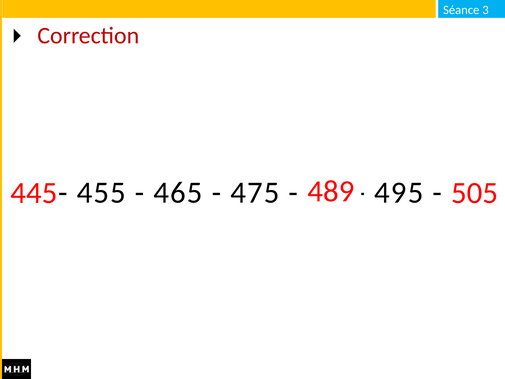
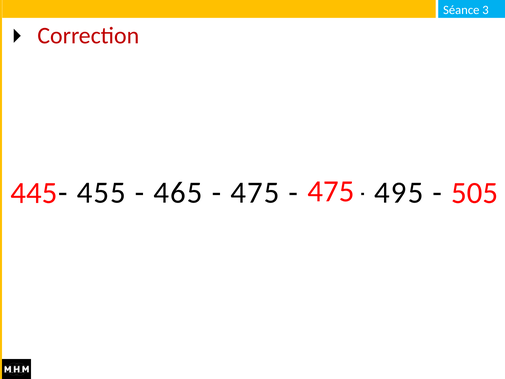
445 489: 489 -> 475
